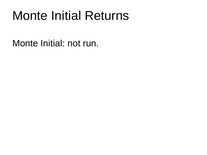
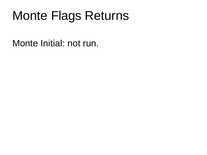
Initial at (66, 16): Initial -> Flags
